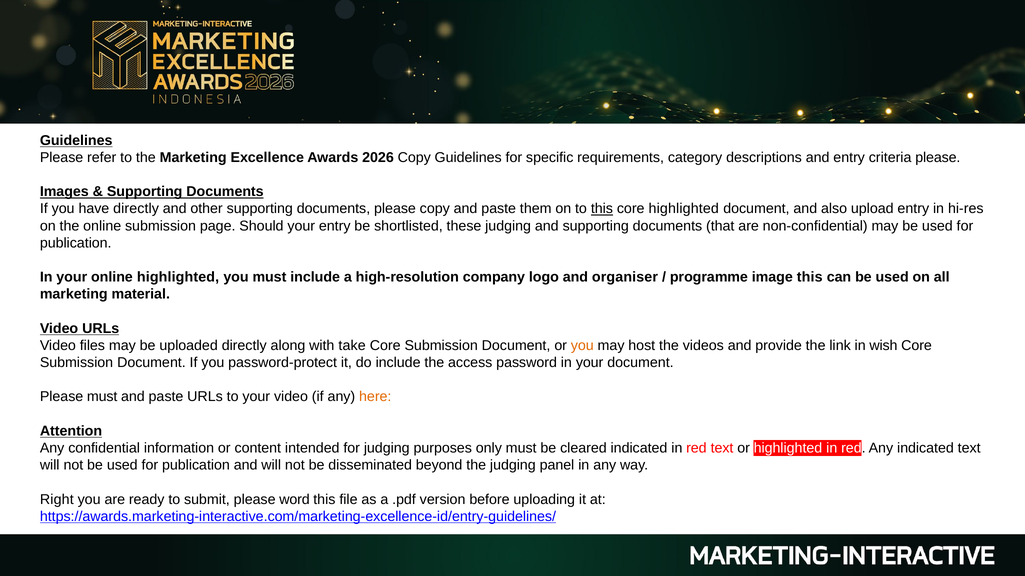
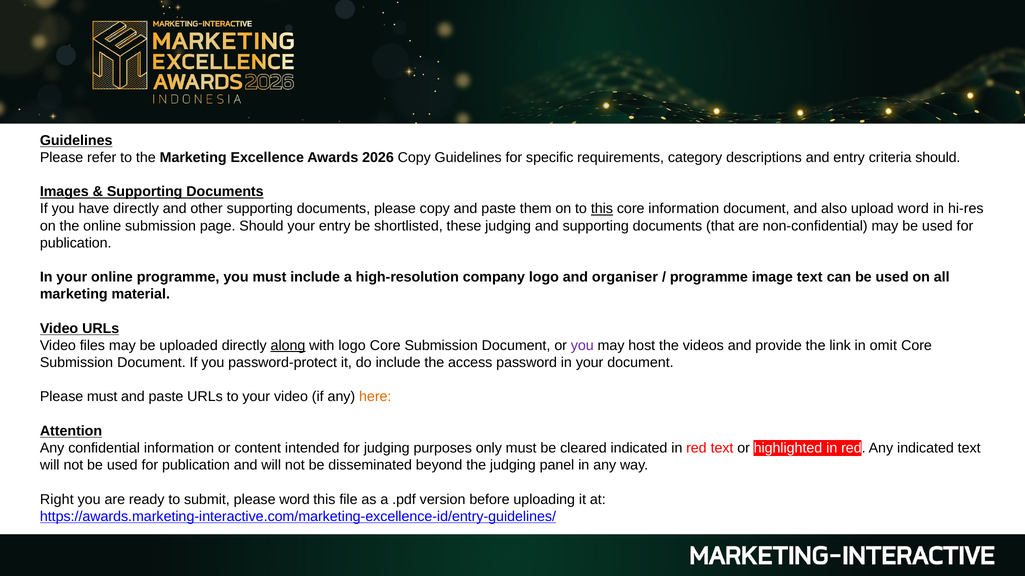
criteria please: please -> should
core highlighted: highlighted -> information
upload entry: entry -> word
online highlighted: highlighted -> programme
image this: this -> text
along underline: none -> present
with take: take -> logo
you at (582, 346) colour: orange -> purple
wish: wish -> omit
